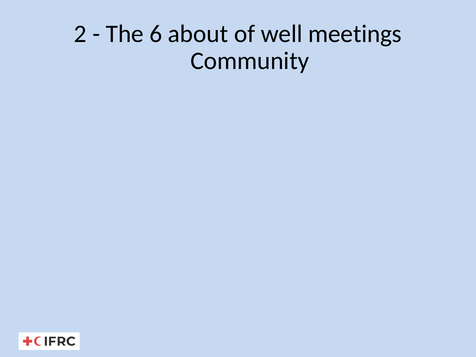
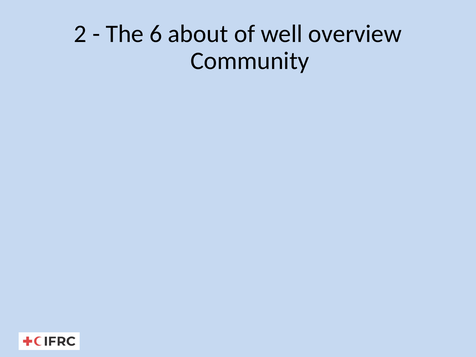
meetings: meetings -> overview
